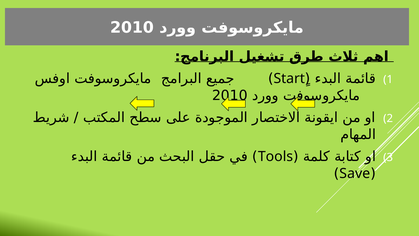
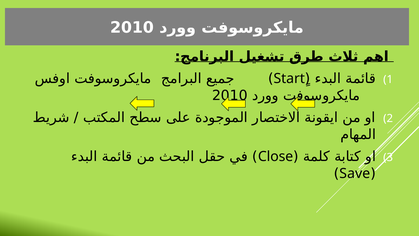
Tools: Tools -> Close
